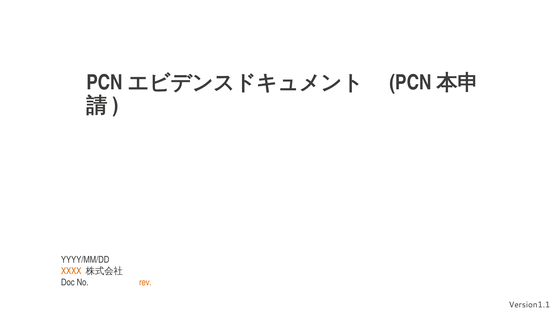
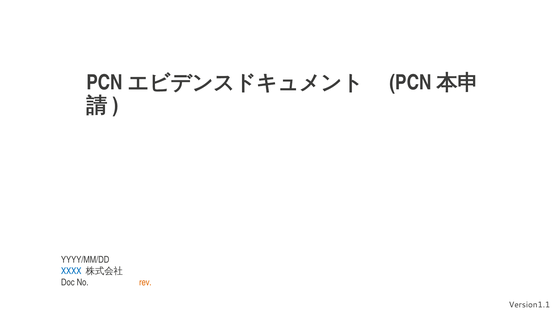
XXXX colour: orange -> blue
